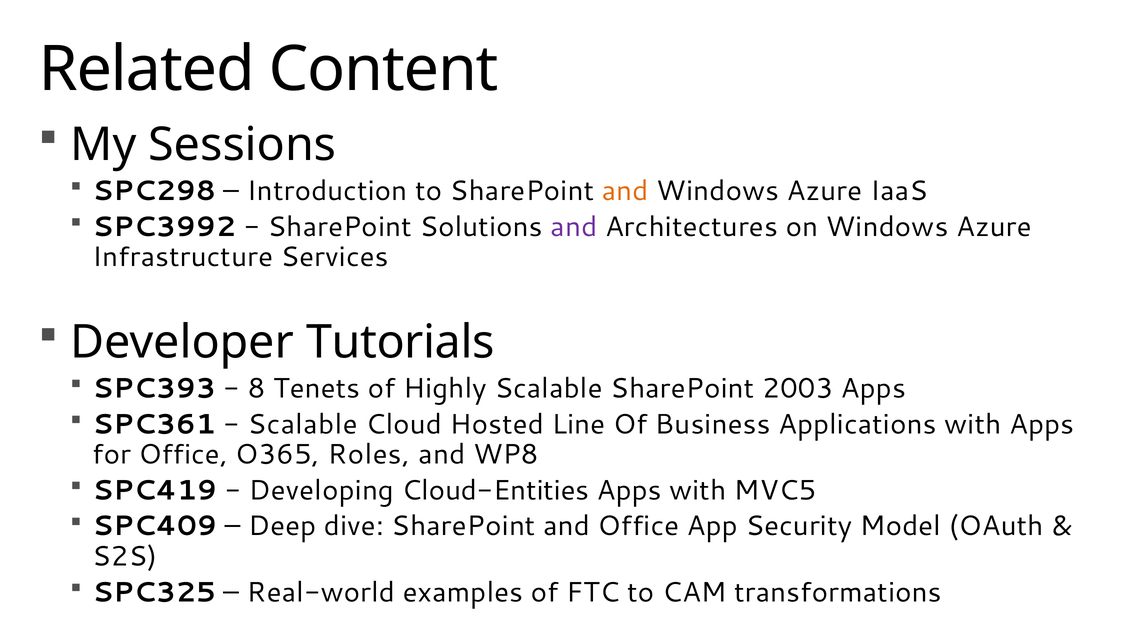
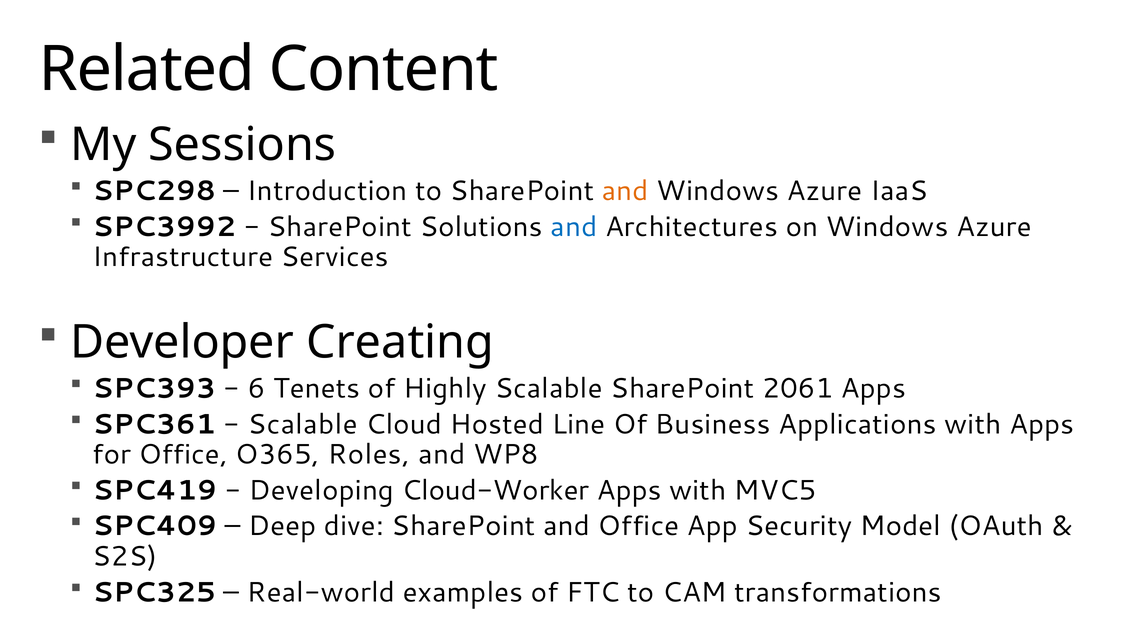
and at (574, 227) colour: purple -> blue
Tutorials: Tutorials -> Creating
8: 8 -> 6
2003: 2003 -> 2061
Cloud-Entities: Cloud-Entities -> Cloud-Worker
